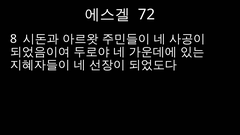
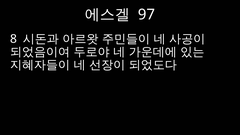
72: 72 -> 97
